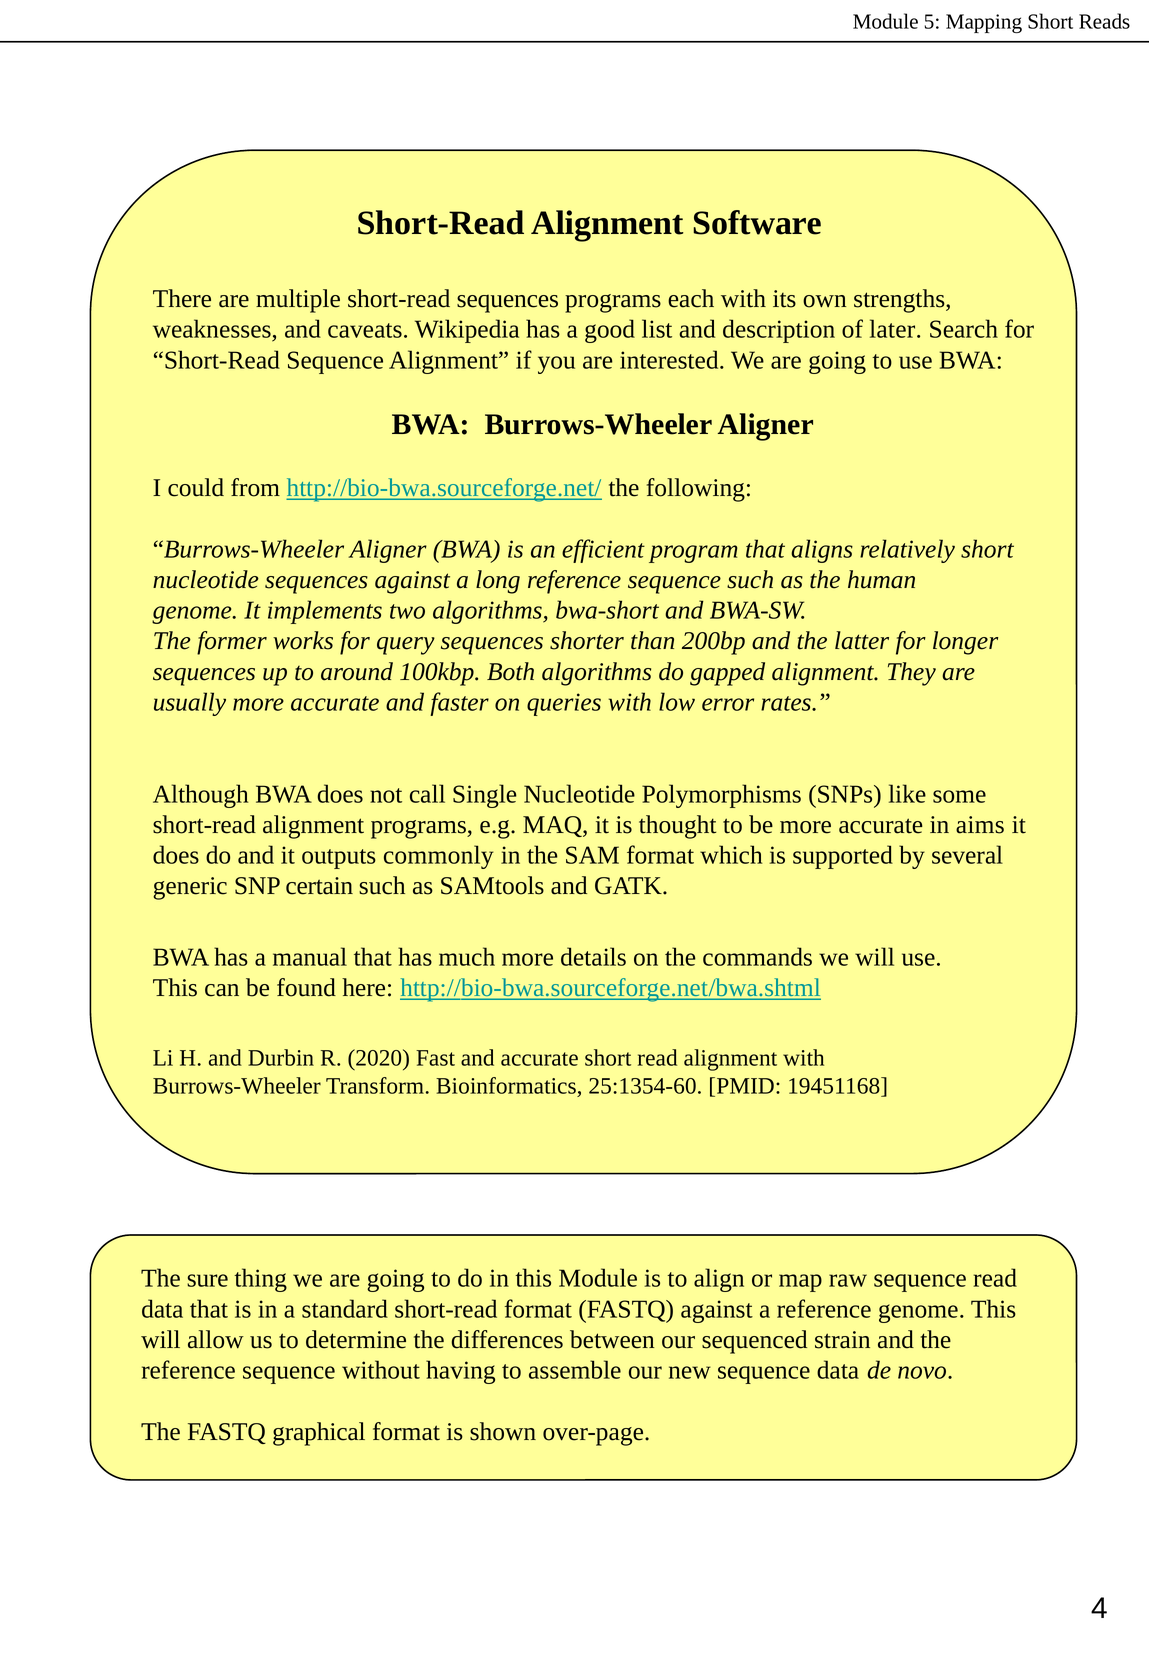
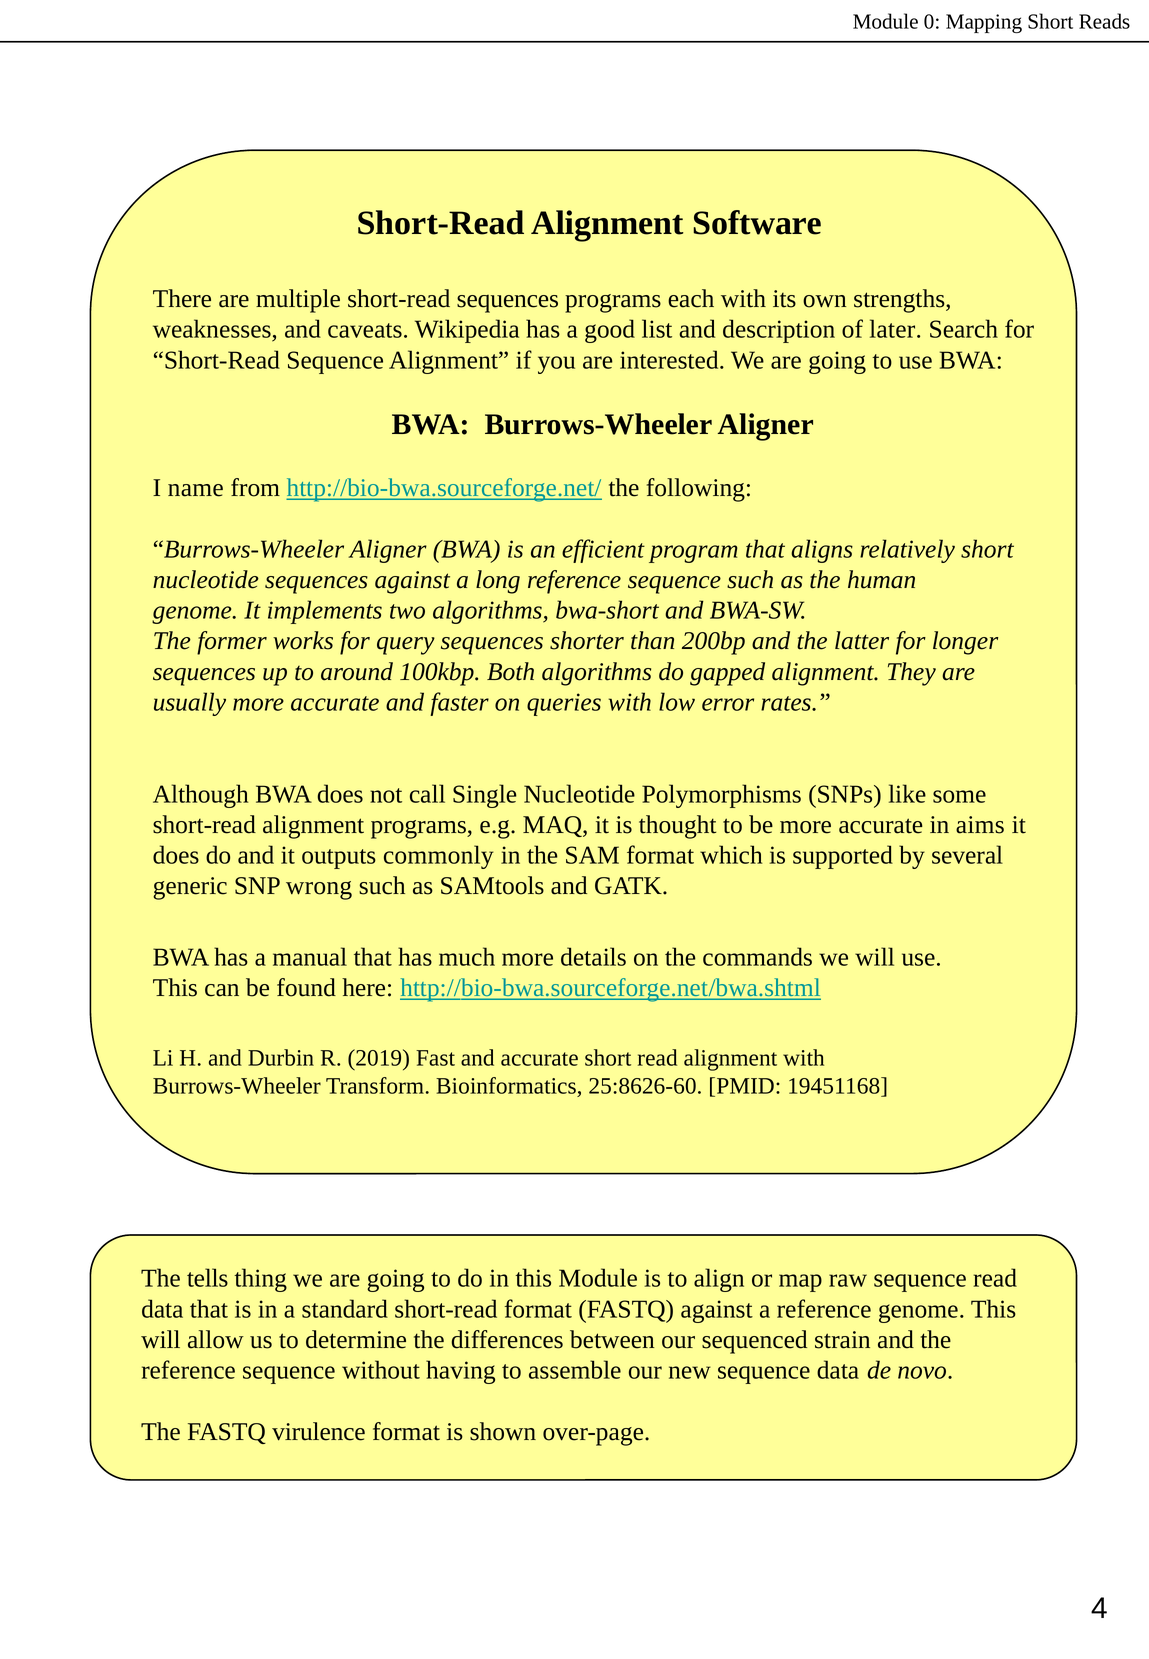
5: 5 -> 0
could: could -> name
certain: certain -> wrong
2020: 2020 -> 2019
25:1354-60: 25:1354-60 -> 25:8626-60
sure: sure -> tells
graphical: graphical -> virulence
